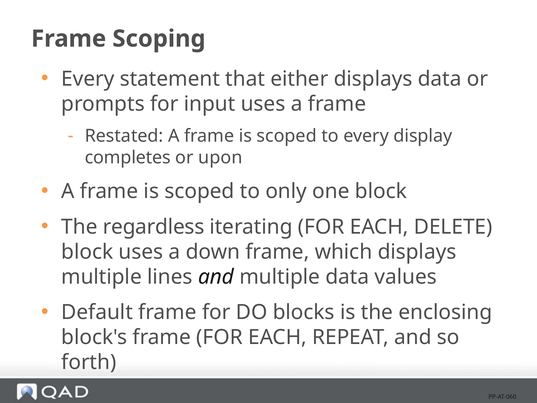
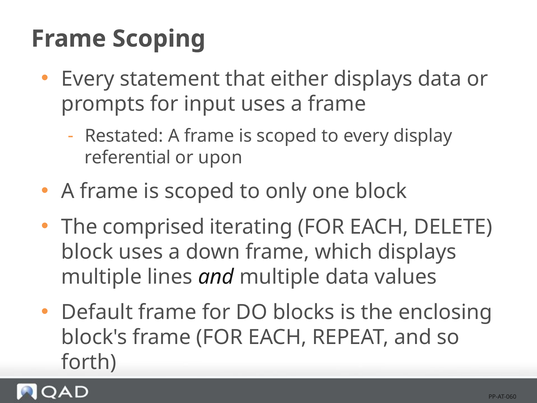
completes: completes -> referential
regardless: regardless -> comprised
